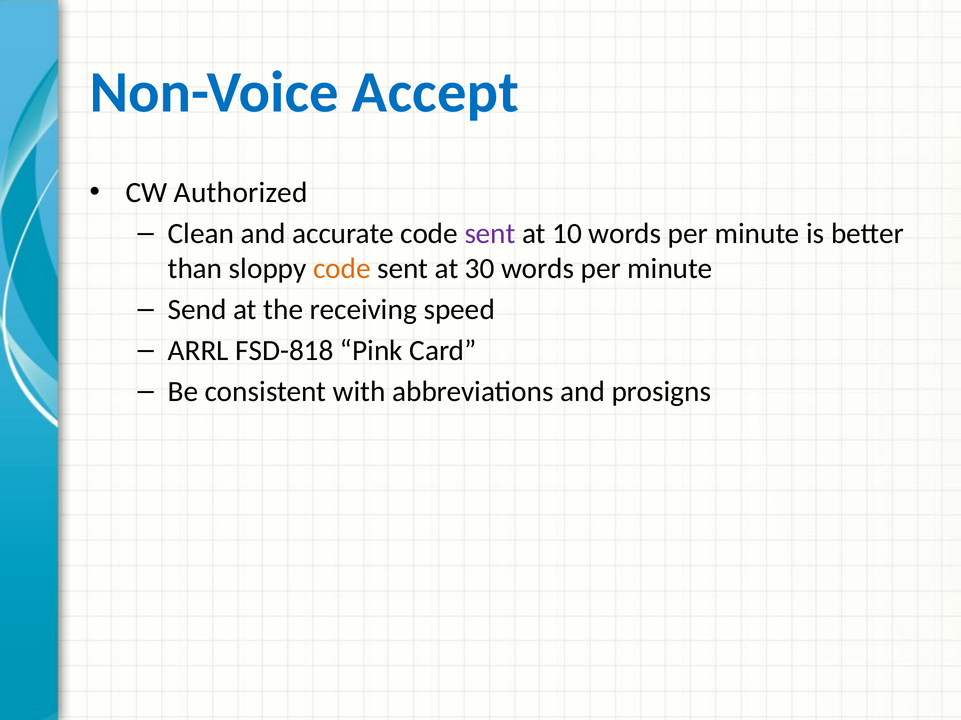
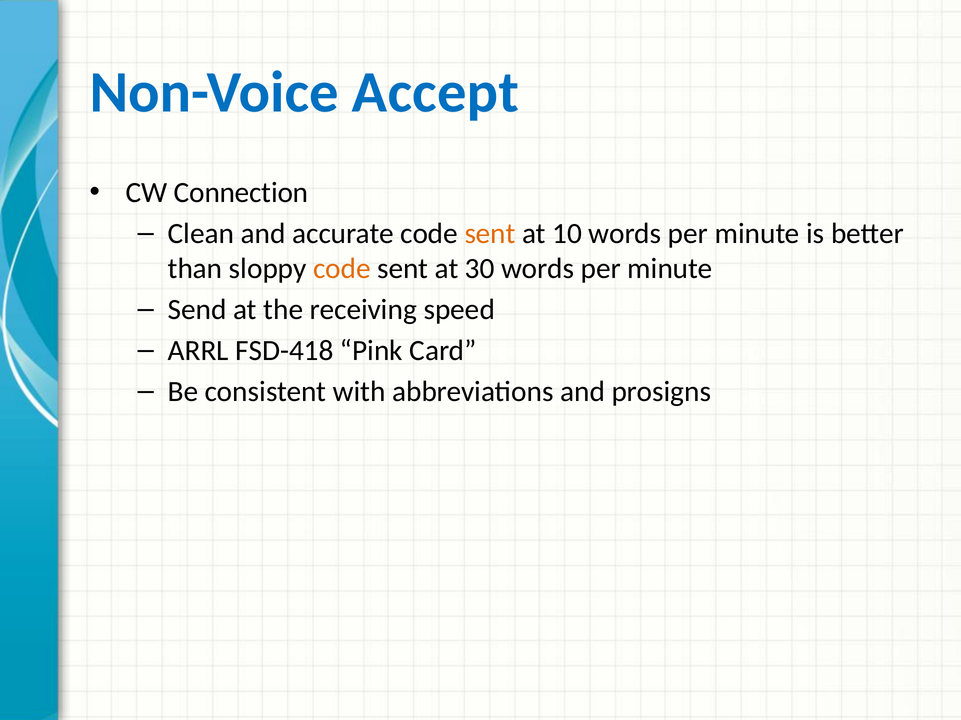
Authorized: Authorized -> Connection
sent at (490, 234) colour: purple -> orange
FSD-818: FSD-818 -> FSD-418
